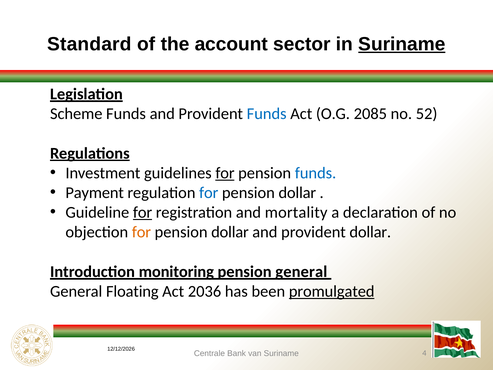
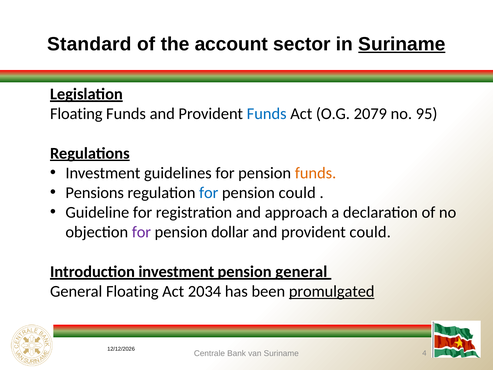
Scheme at (76, 114): Scheme -> Floating
2085: 2085 -> 2079
52: 52 -> 95
for at (225, 173) underline: present -> none
funds at (316, 173) colour: blue -> orange
Payment: Payment -> Pensions
dollar at (297, 193): dollar -> could
for at (143, 212) underline: present -> none
mortality: mortality -> approach
for at (141, 232) colour: orange -> purple
provident dollar: dollar -> could
Introduction monitoring: monitoring -> investment
2036: 2036 -> 2034
